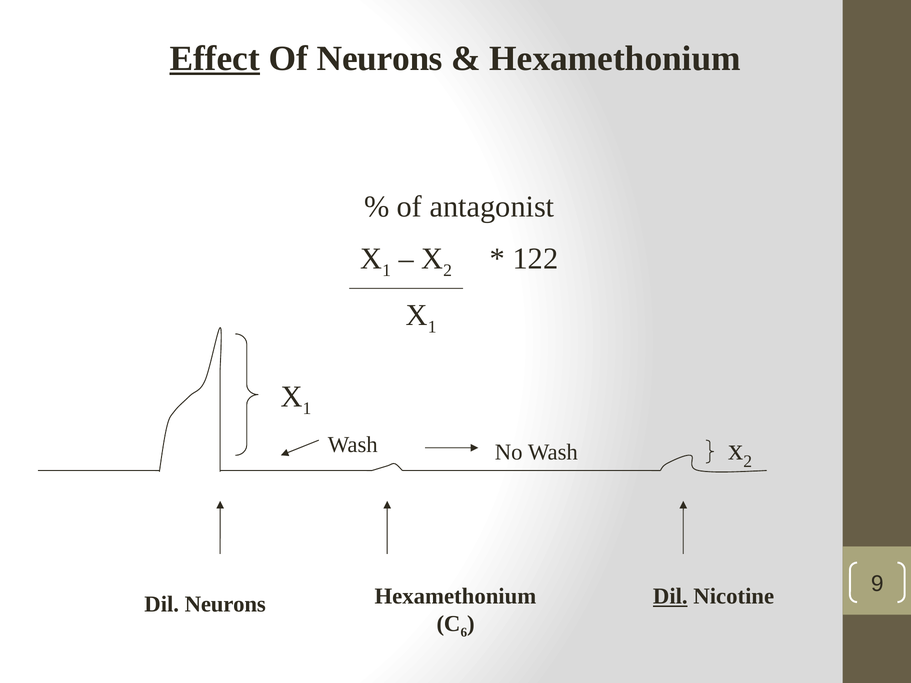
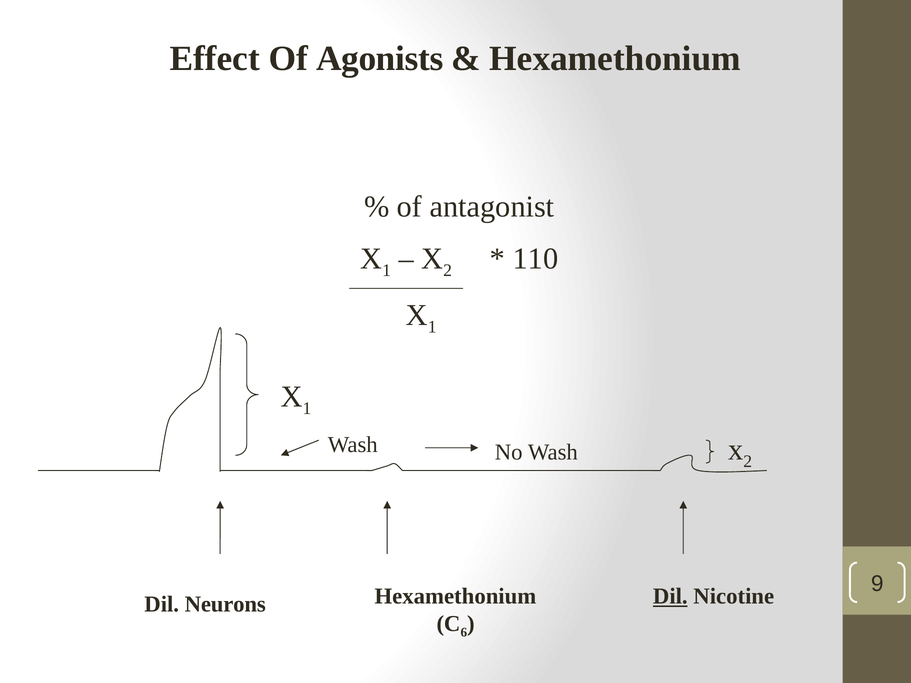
Effect underline: present -> none
Of Neurons: Neurons -> Agonists
122: 122 -> 110
